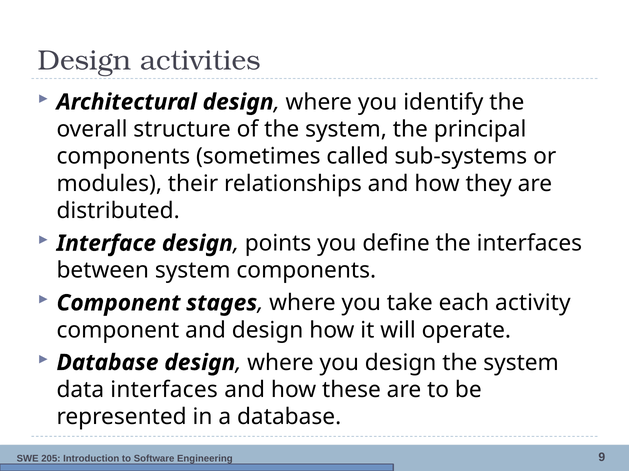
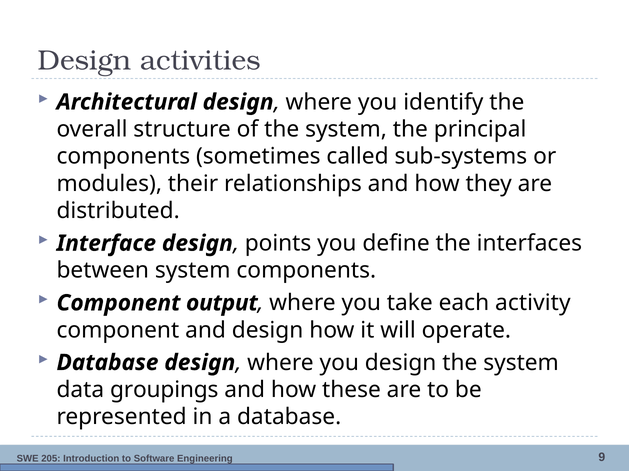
stages: stages -> output
data interfaces: interfaces -> groupings
